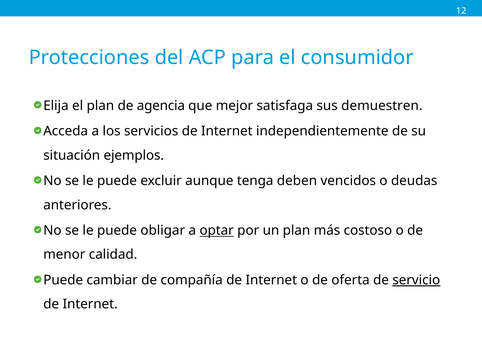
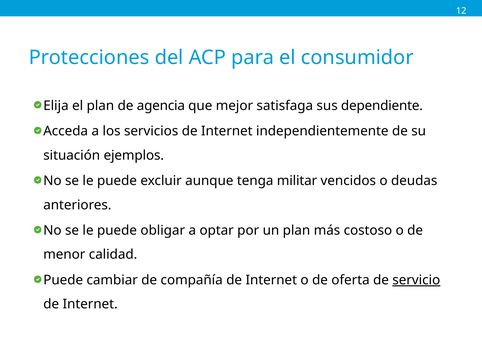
demuestren: demuestren -> dependiente
deben: deben -> militar
optar underline: present -> none
